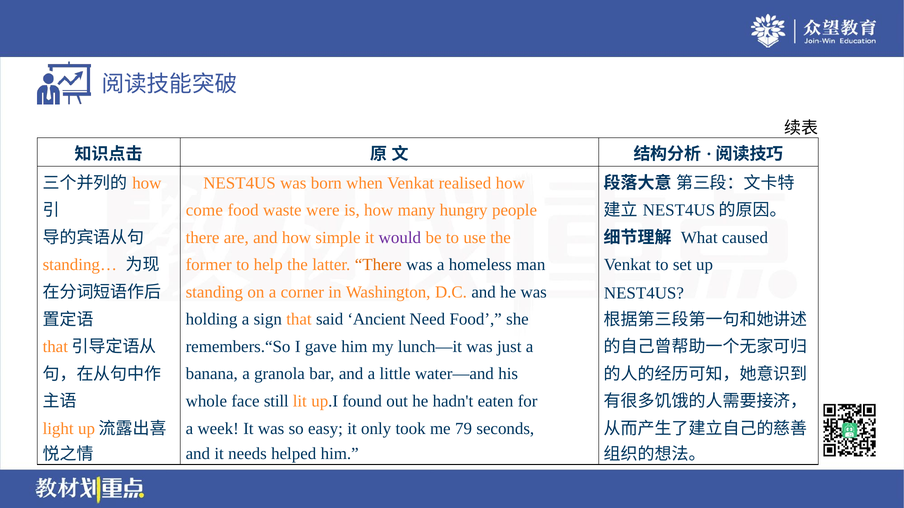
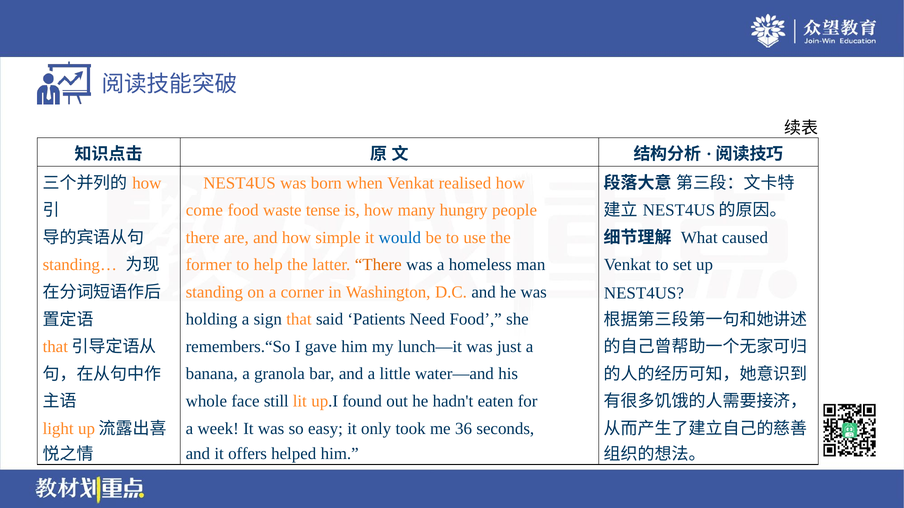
were: were -> tense
would colour: purple -> blue
Ancient: Ancient -> Patients
79: 79 -> 36
needs: needs -> offers
